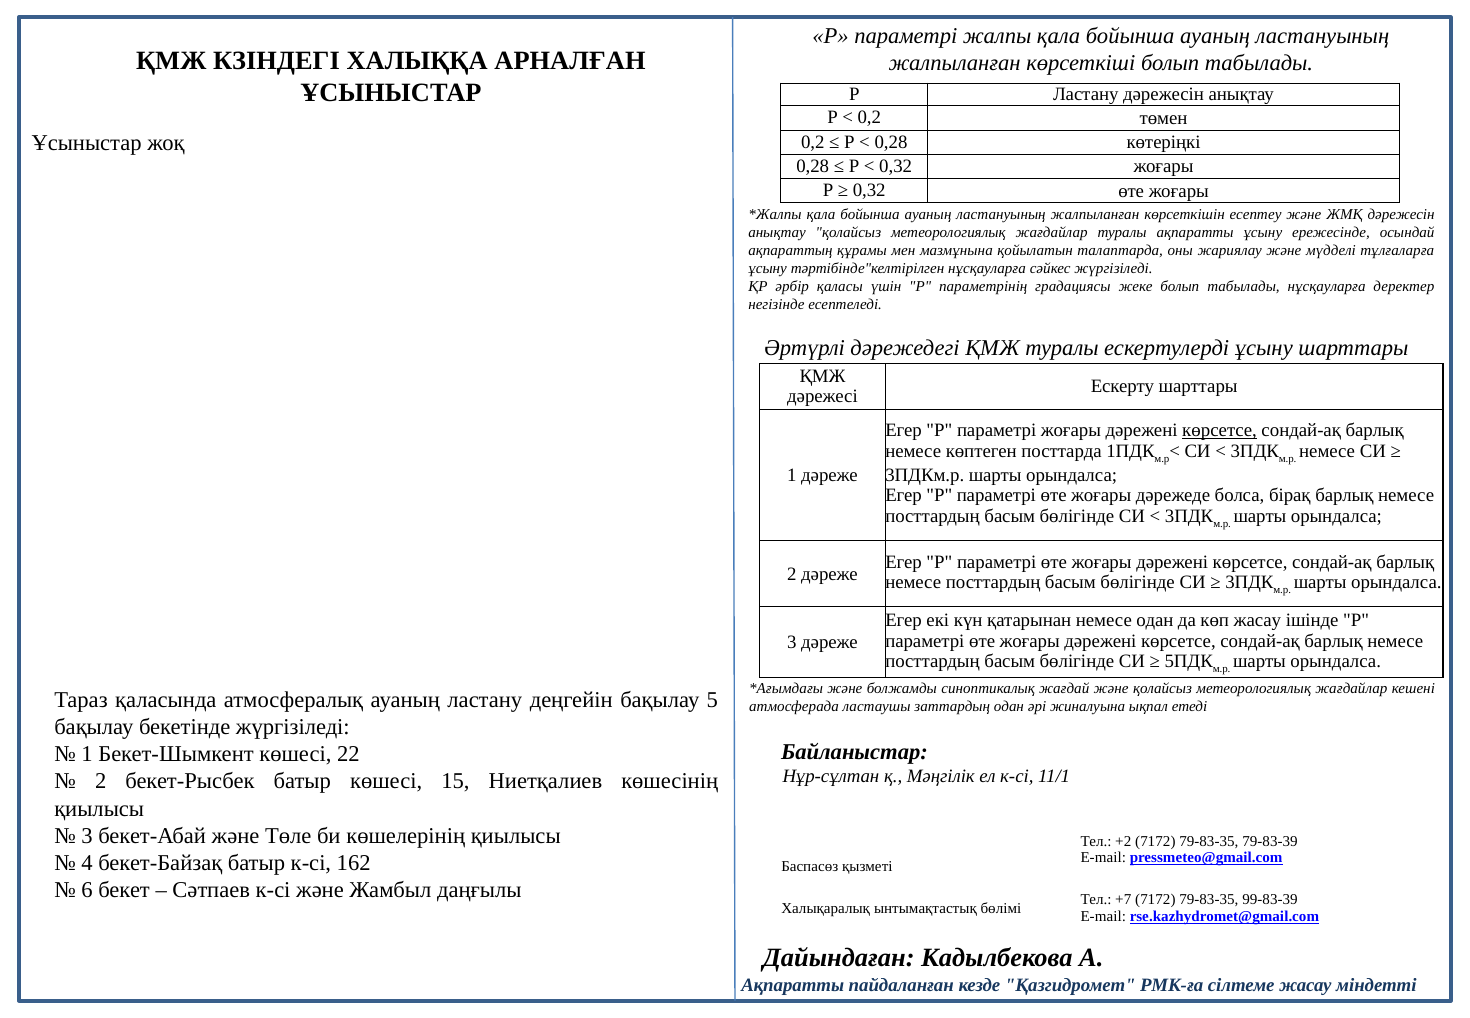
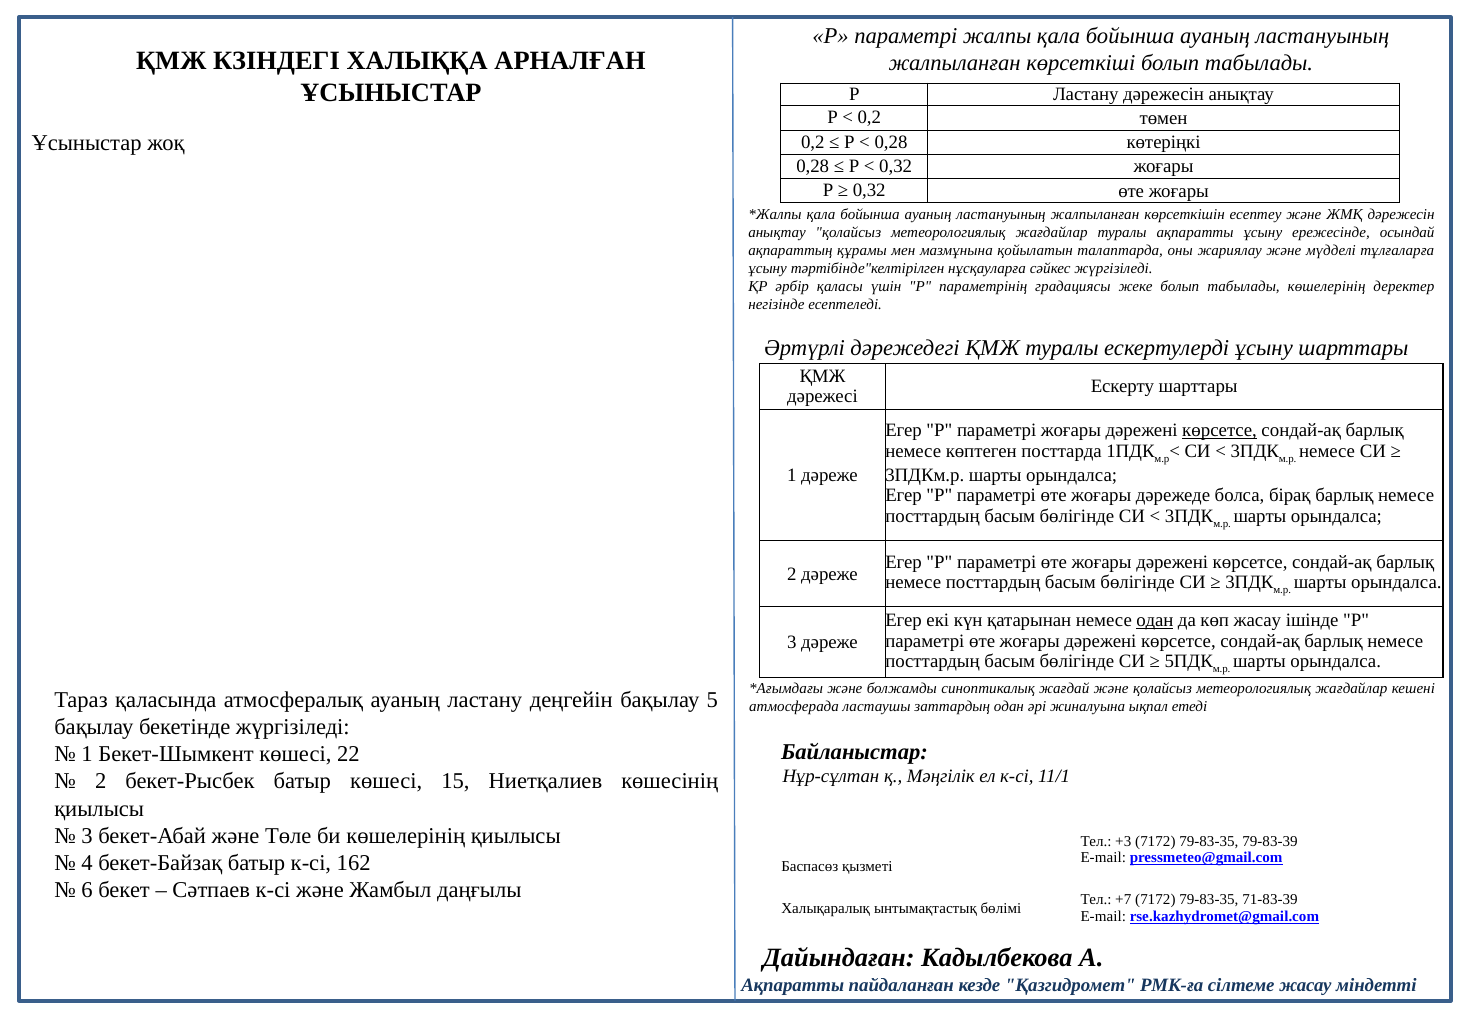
табылады нұсқауларға: нұсқауларға -> көшелерінің
одан at (1155, 620) underline: none -> present
+2: +2 -> +3
99-83-39: 99-83-39 -> 71-83-39
